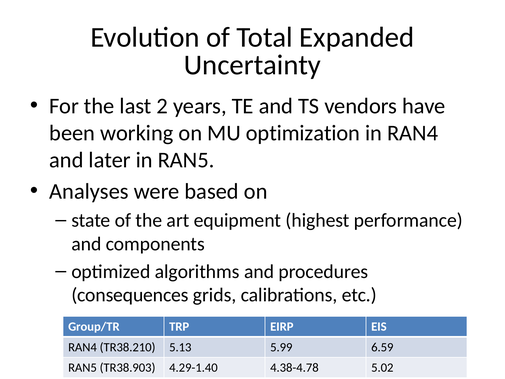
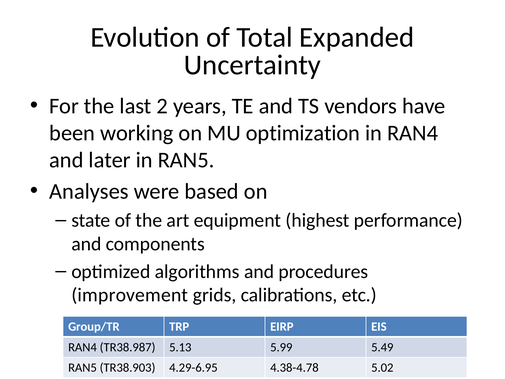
consequences: consequences -> improvement
TR38.210: TR38.210 -> TR38.987
6.59: 6.59 -> 5.49
4.29-1.40: 4.29-1.40 -> 4.29-6.95
